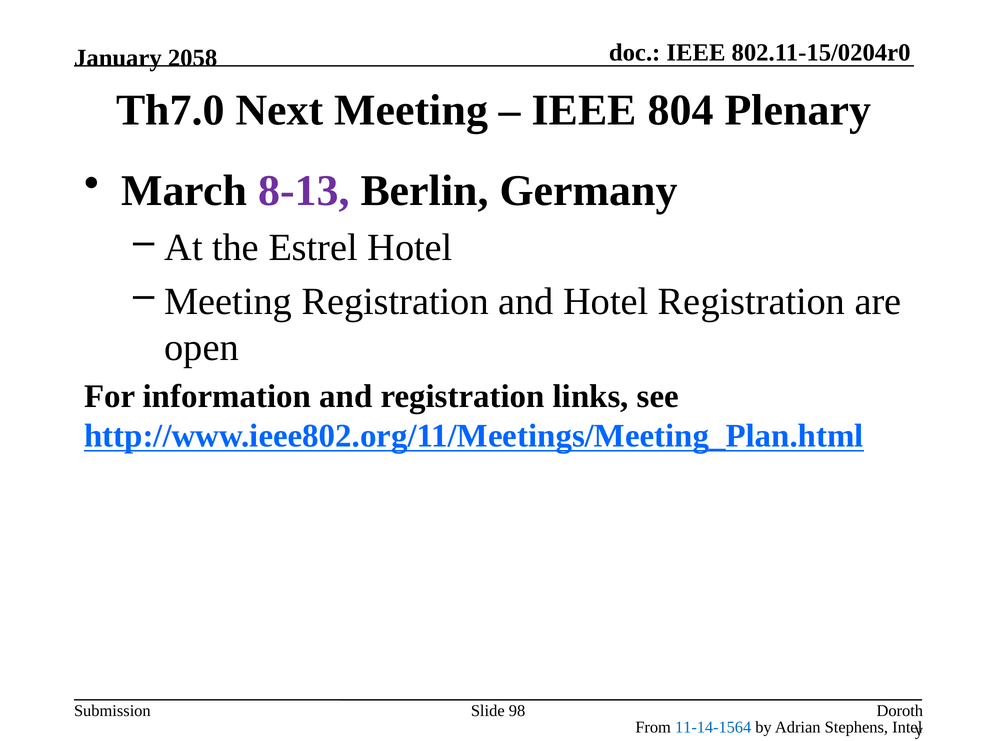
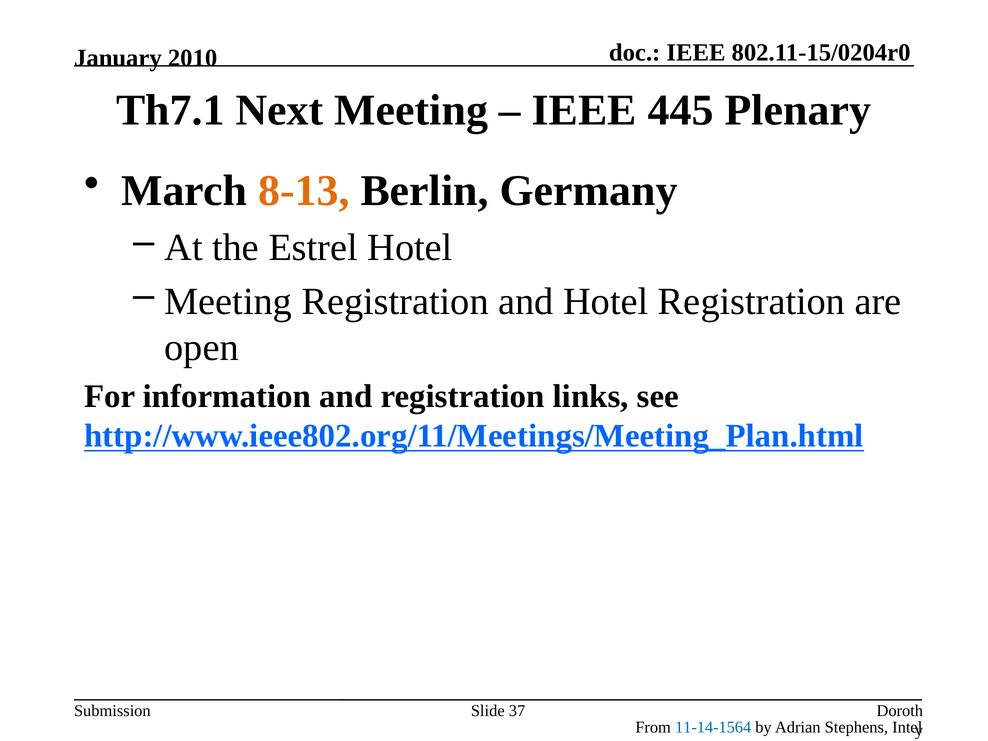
2058: 2058 -> 2010
Th7.0: Th7.0 -> Th7.1
804: 804 -> 445
8-13 colour: purple -> orange
98: 98 -> 37
